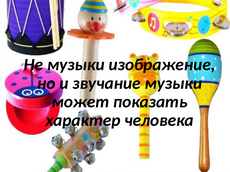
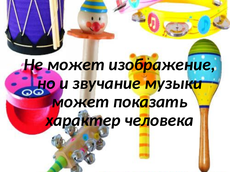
Не музыки: музыки -> может
